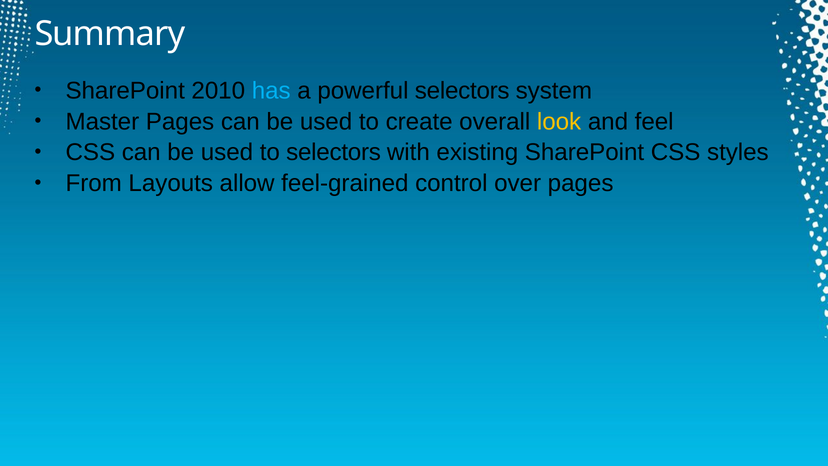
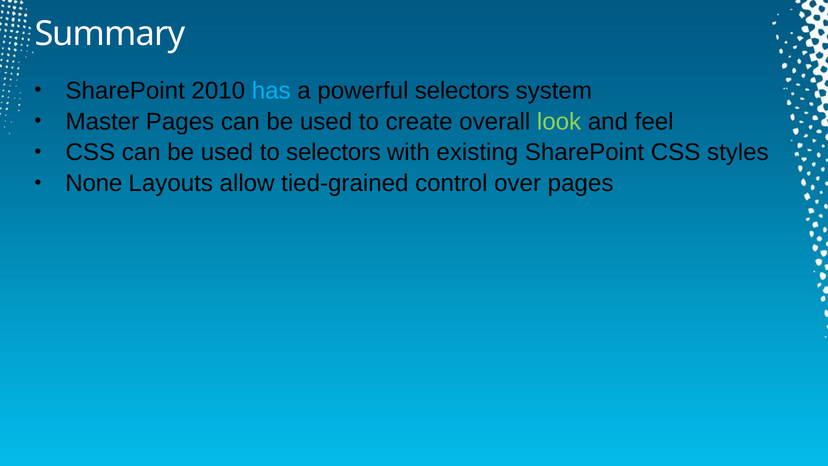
look colour: yellow -> light green
From: From -> None
feel-grained: feel-grained -> tied-grained
